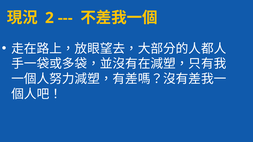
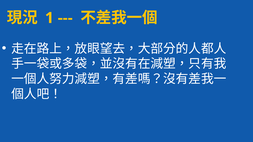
2: 2 -> 1
